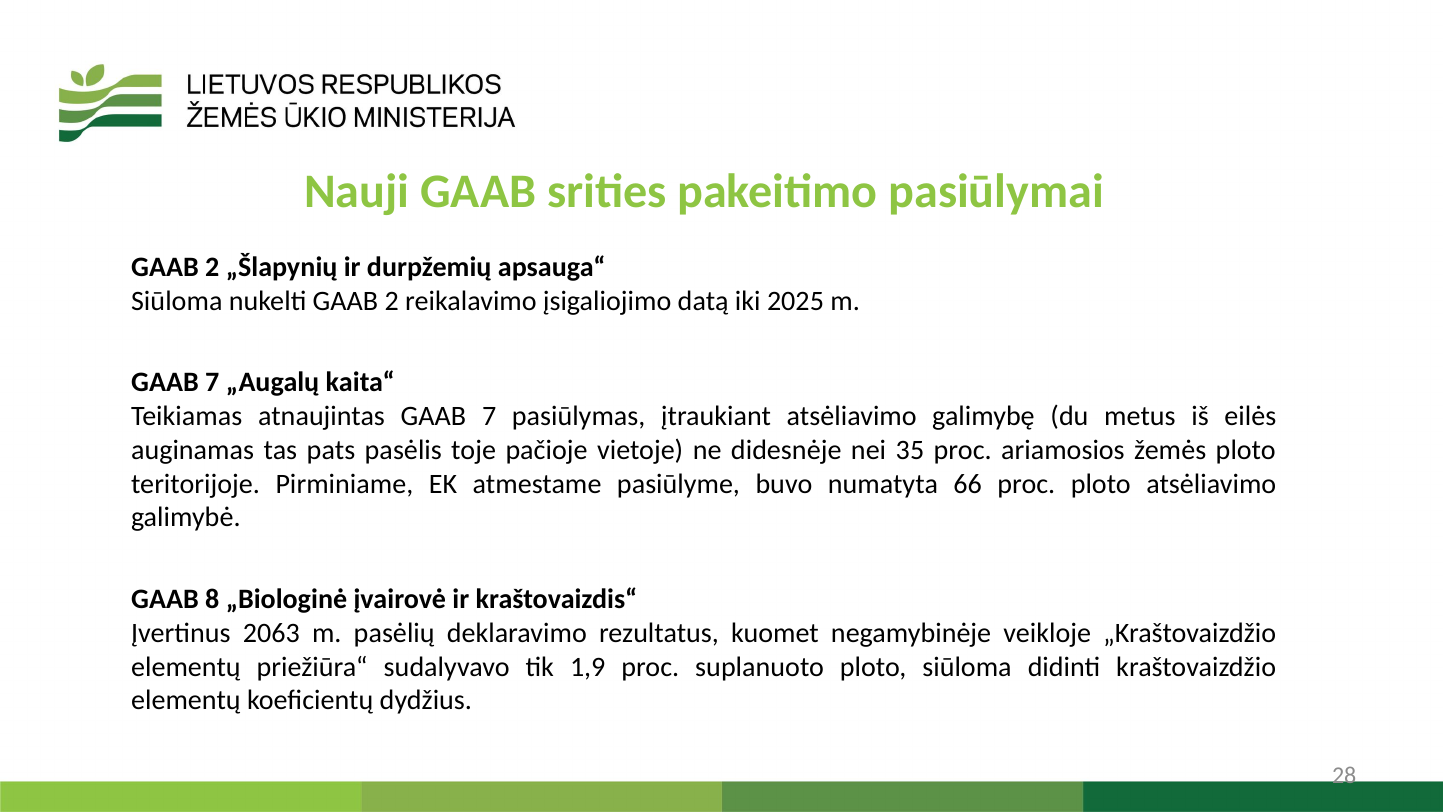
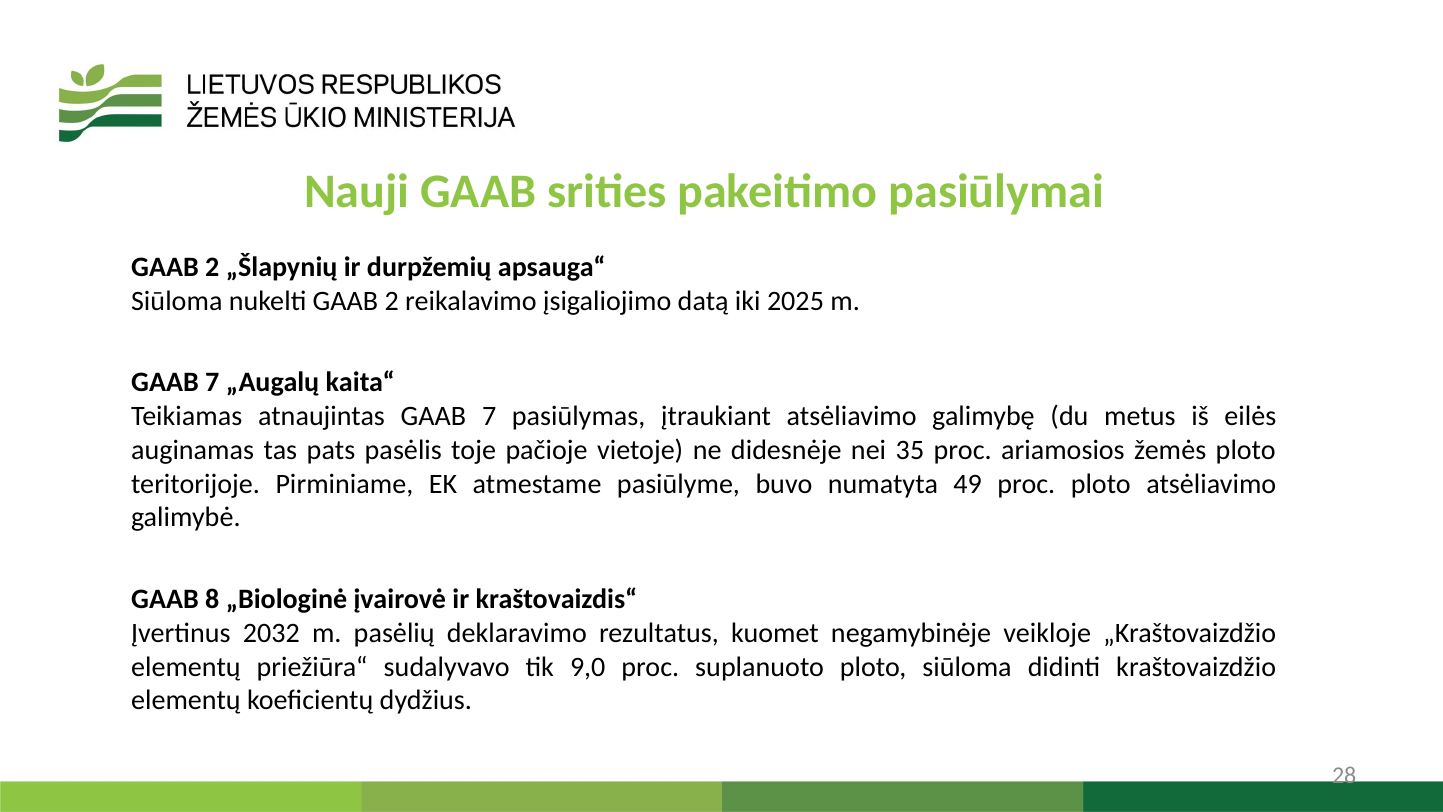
66: 66 -> 49
2063: 2063 -> 2032
1,9: 1,9 -> 9,0
